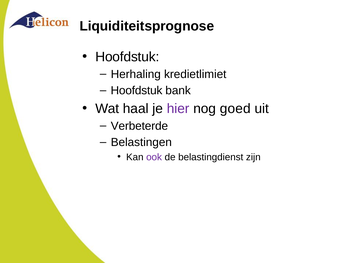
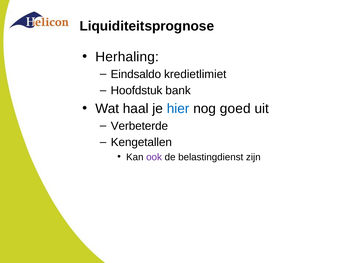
Hoofdstuk at (127, 57): Hoofdstuk -> Herhaling
Herhaling: Herhaling -> Eindsaldo
hier colour: purple -> blue
Belastingen: Belastingen -> Kengetallen
